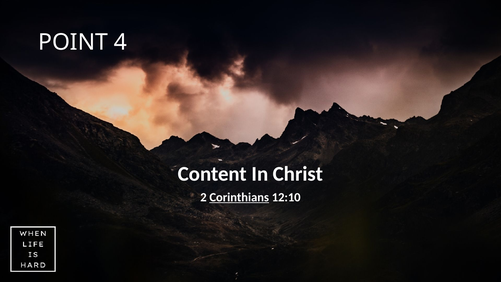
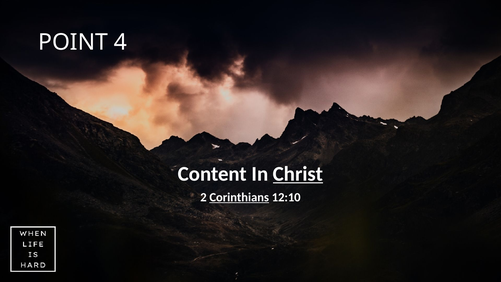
Christ underline: none -> present
